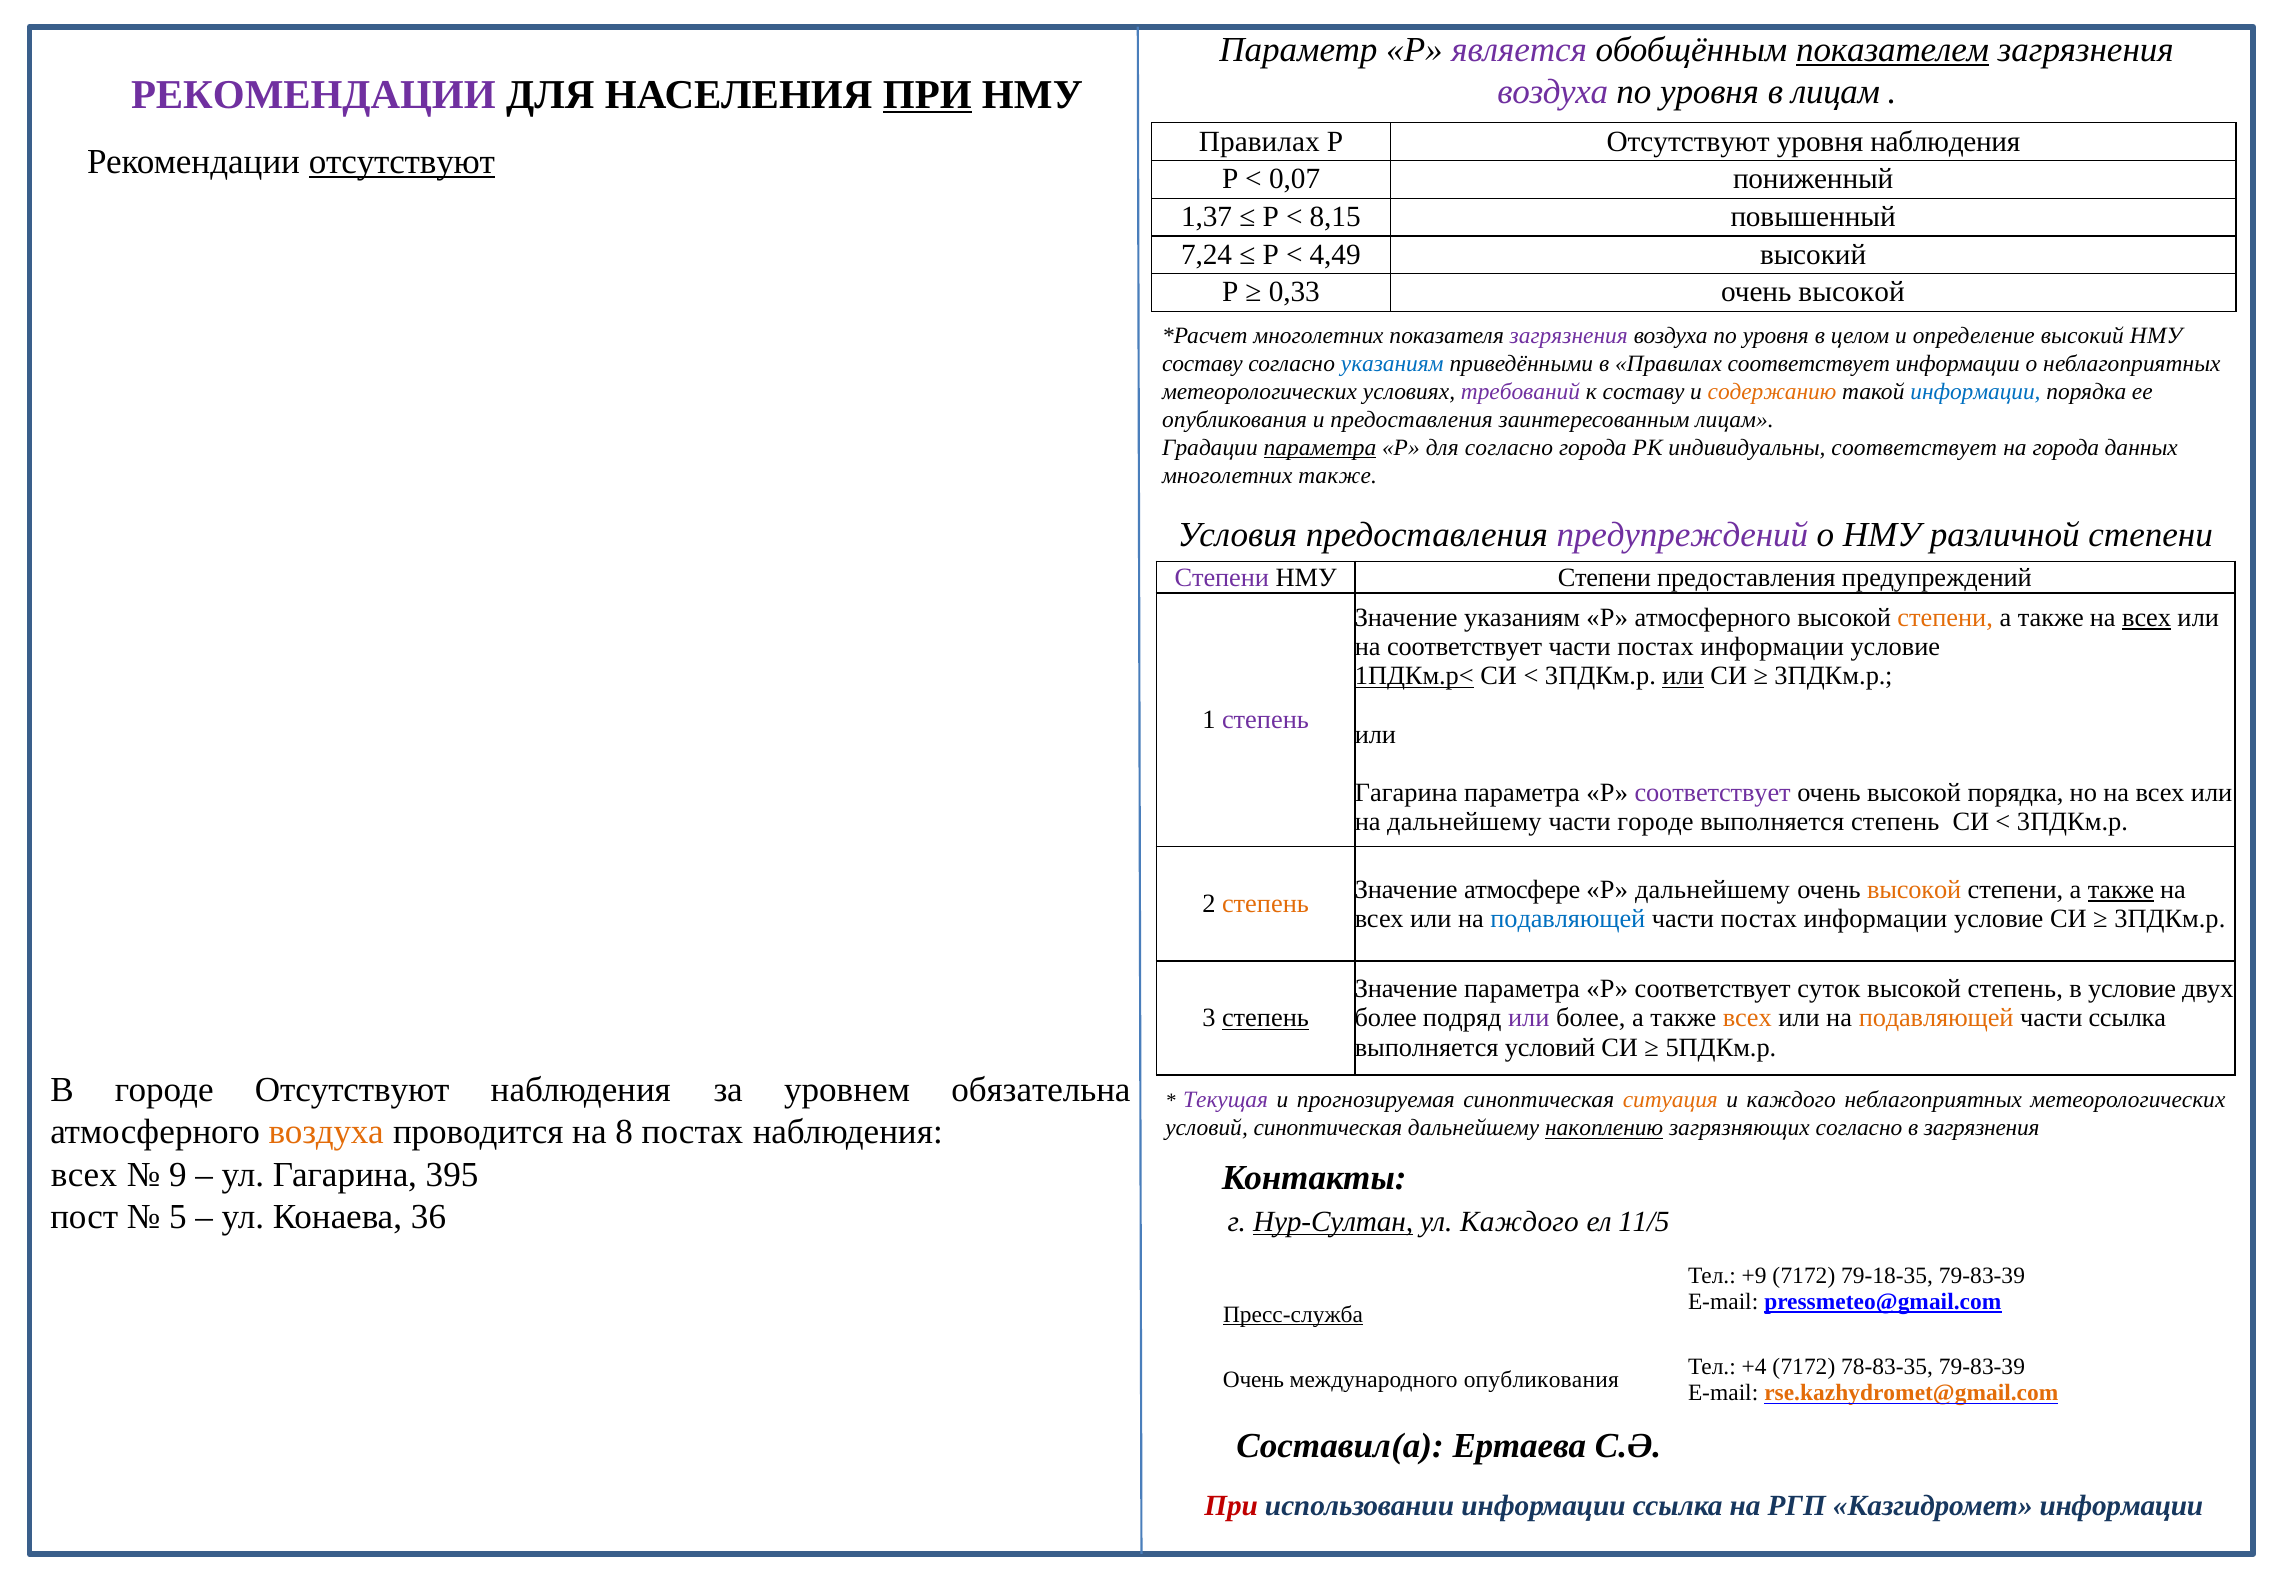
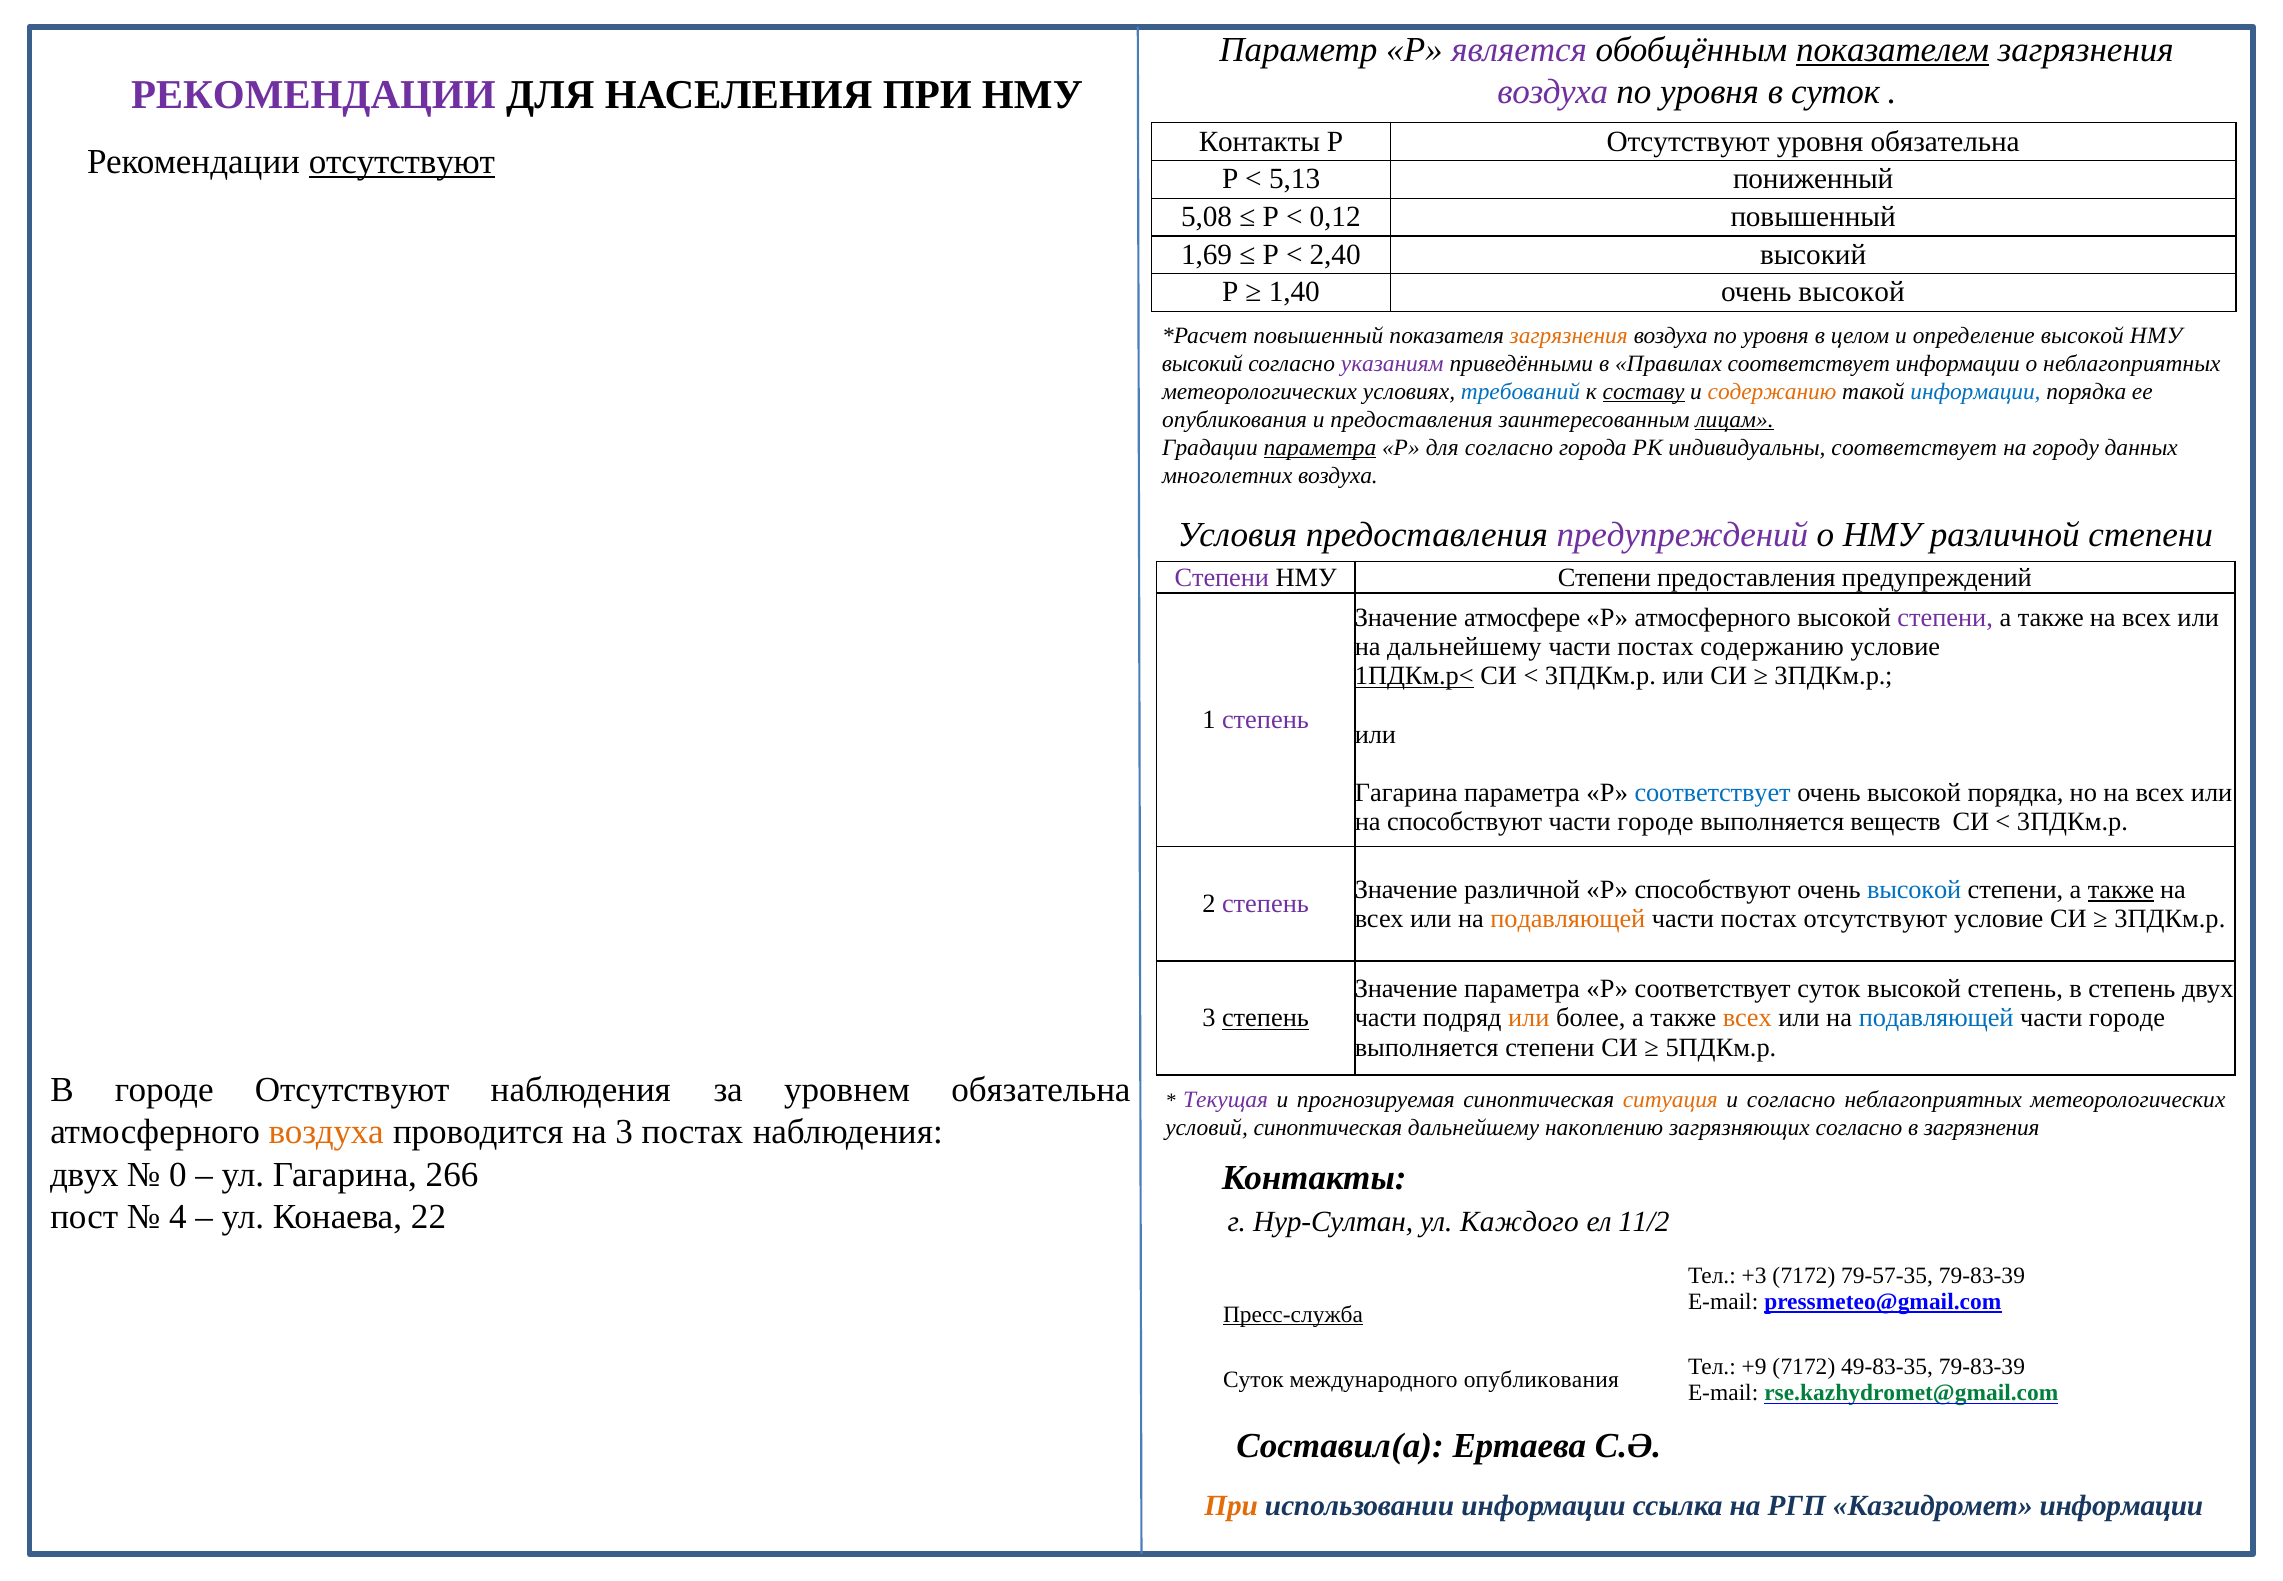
ПРИ at (927, 95) underline: present -> none
в лицам: лицам -> суток
Правилах at (1259, 141): Правилах -> Контакты
уровня наблюдения: наблюдения -> обязательна
0,07: 0,07 -> 5,13
1,37: 1,37 -> 5,08
8,15: 8,15 -> 0,12
7,24: 7,24 -> 1,69
4,49: 4,49 -> 2,40
0,33: 0,33 -> 1,40
многолетних at (1318, 335): многолетних -> повышенный
загрязнения at (1569, 335) colour: purple -> orange
определение высокий: высокий -> высокой
составу at (1202, 363): составу -> высокий
указаниям at (1392, 363) colour: blue -> purple
требований colour: purple -> blue
составу at (1644, 391) underline: none -> present
лицам at (1735, 419) underline: none -> present
на города: города -> городу
многолетних также: также -> воздуха
Значение указаниям: указаниям -> атмосфере
степени at (1945, 618) colour: orange -> purple
всех at (2147, 618) underline: present -> none
на соответствует: соответствует -> дальнейшему
информации at (1772, 647): информации -> содержанию
или at (1683, 676) underline: present -> none
соответствует at (1713, 793) colour: purple -> blue
на дальнейшему: дальнейшему -> способствуют
выполняется степень: степень -> веществ
Значение атмосфере: атмосфере -> различной
Р дальнейшему: дальнейшему -> способствуют
высокой at (1914, 889) colour: orange -> blue
степень at (1265, 904) colour: orange -> purple
подавляющей at (1568, 918) colour: blue -> orange
информации at (1875, 918): информации -> отсутствуют
в условие: условие -> степень
более at (1386, 1018): более -> части
или at (1529, 1018) colour: purple -> orange
подавляющей at (1936, 1018) colour: orange -> blue
ссылка at (2127, 1018): ссылка -> городе
выполняется условий: условий -> степени
и каждого: каждого -> согласно
на 8: 8 -> 3
накоплению underline: present -> none
всех at (84, 1174): всех -> двух
9: 9 -> 0
395: 395 -> 266
5: 5 -> 4
36: 36 -> 22
Нур-Султан underline: present -> none
11/5: 11/5 -> 11/2
+9: +9 -> +3
79-18-35: 79-18-35 -> 79-57-35
+4: +4 -> +9
78-83-35: 78-83-35 -> 49-83-35
Очень at (1254, 1379): Очень -> Суток
rse.kazhydromet@gmail.com colour: orange -> green
При at (1231, 1505) colour: red -> orange
